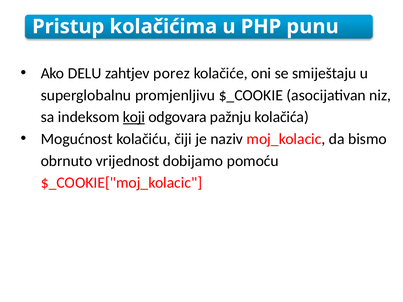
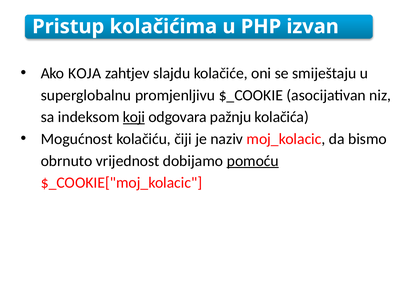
punu: punu -> izvan
DELU: DELU -> KOJA
porez: porez -> slajdu
pomoću underline: none -> present
